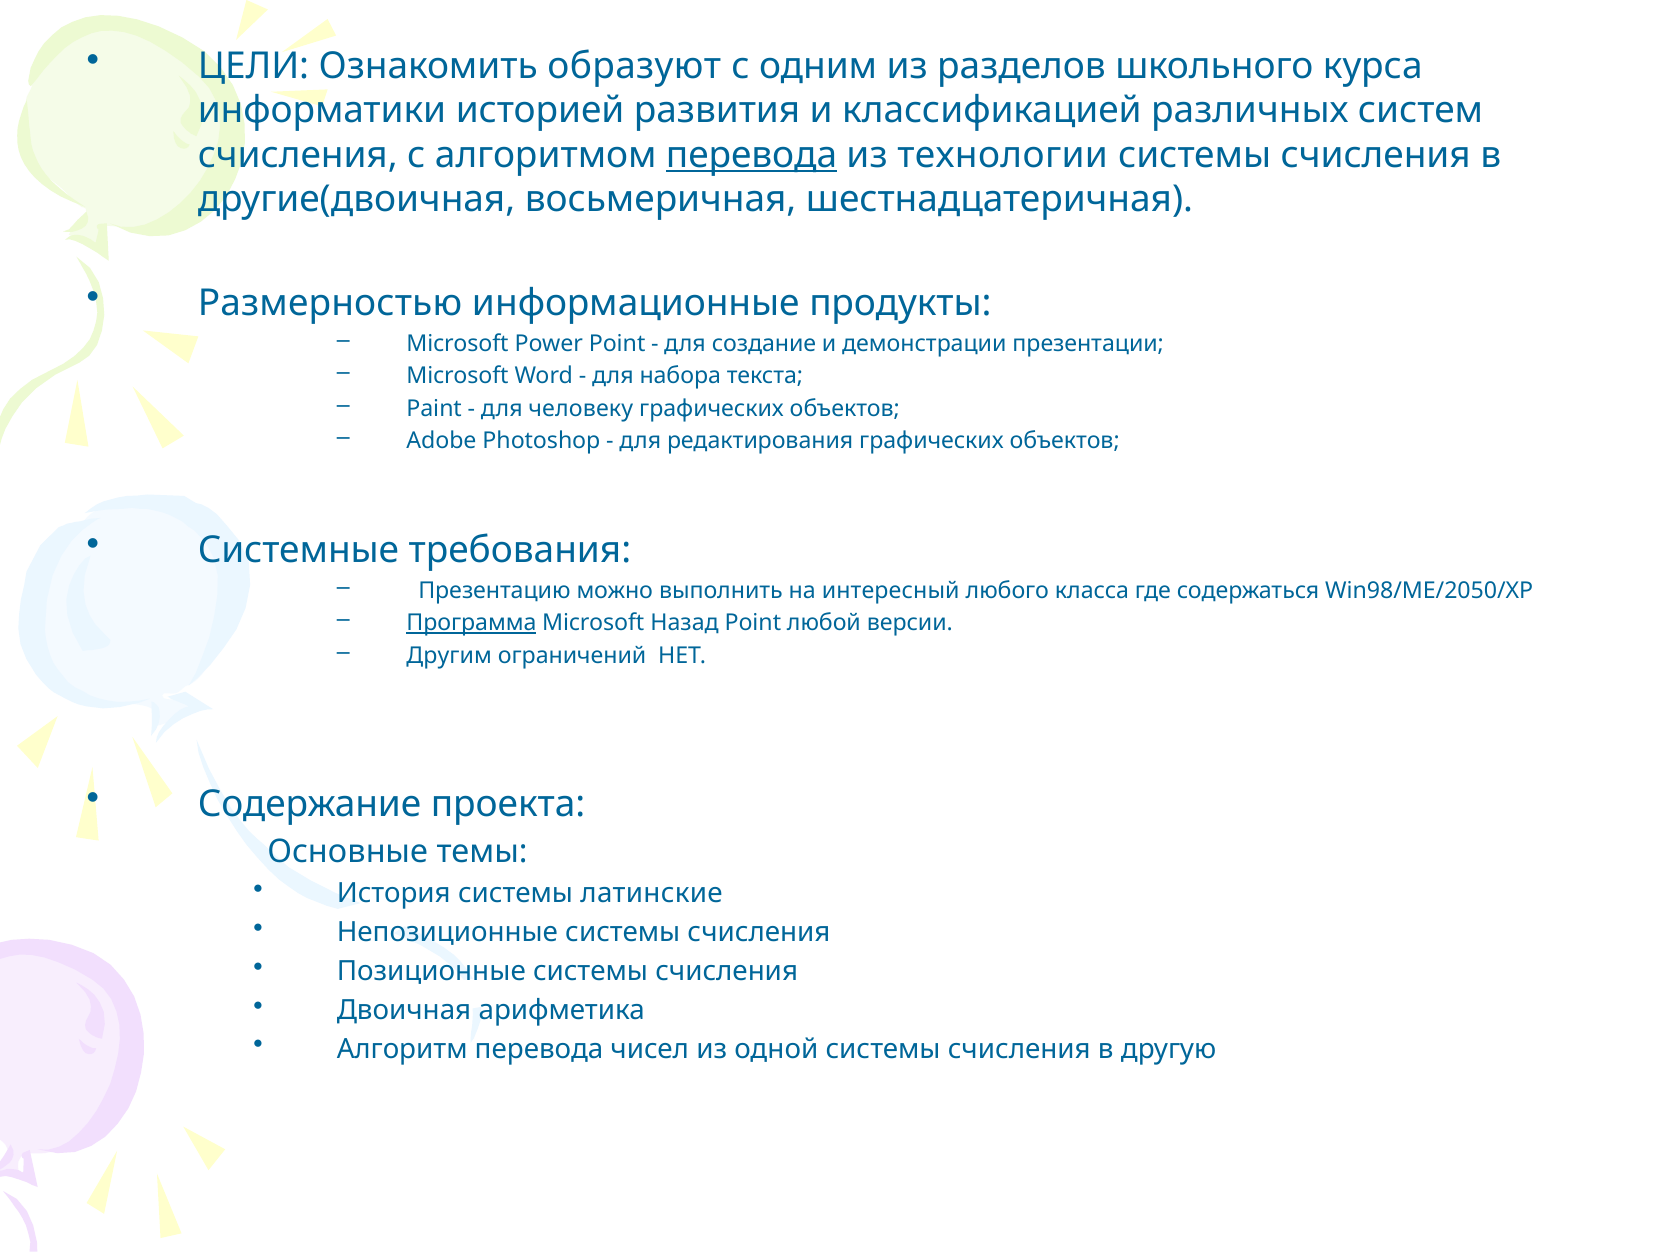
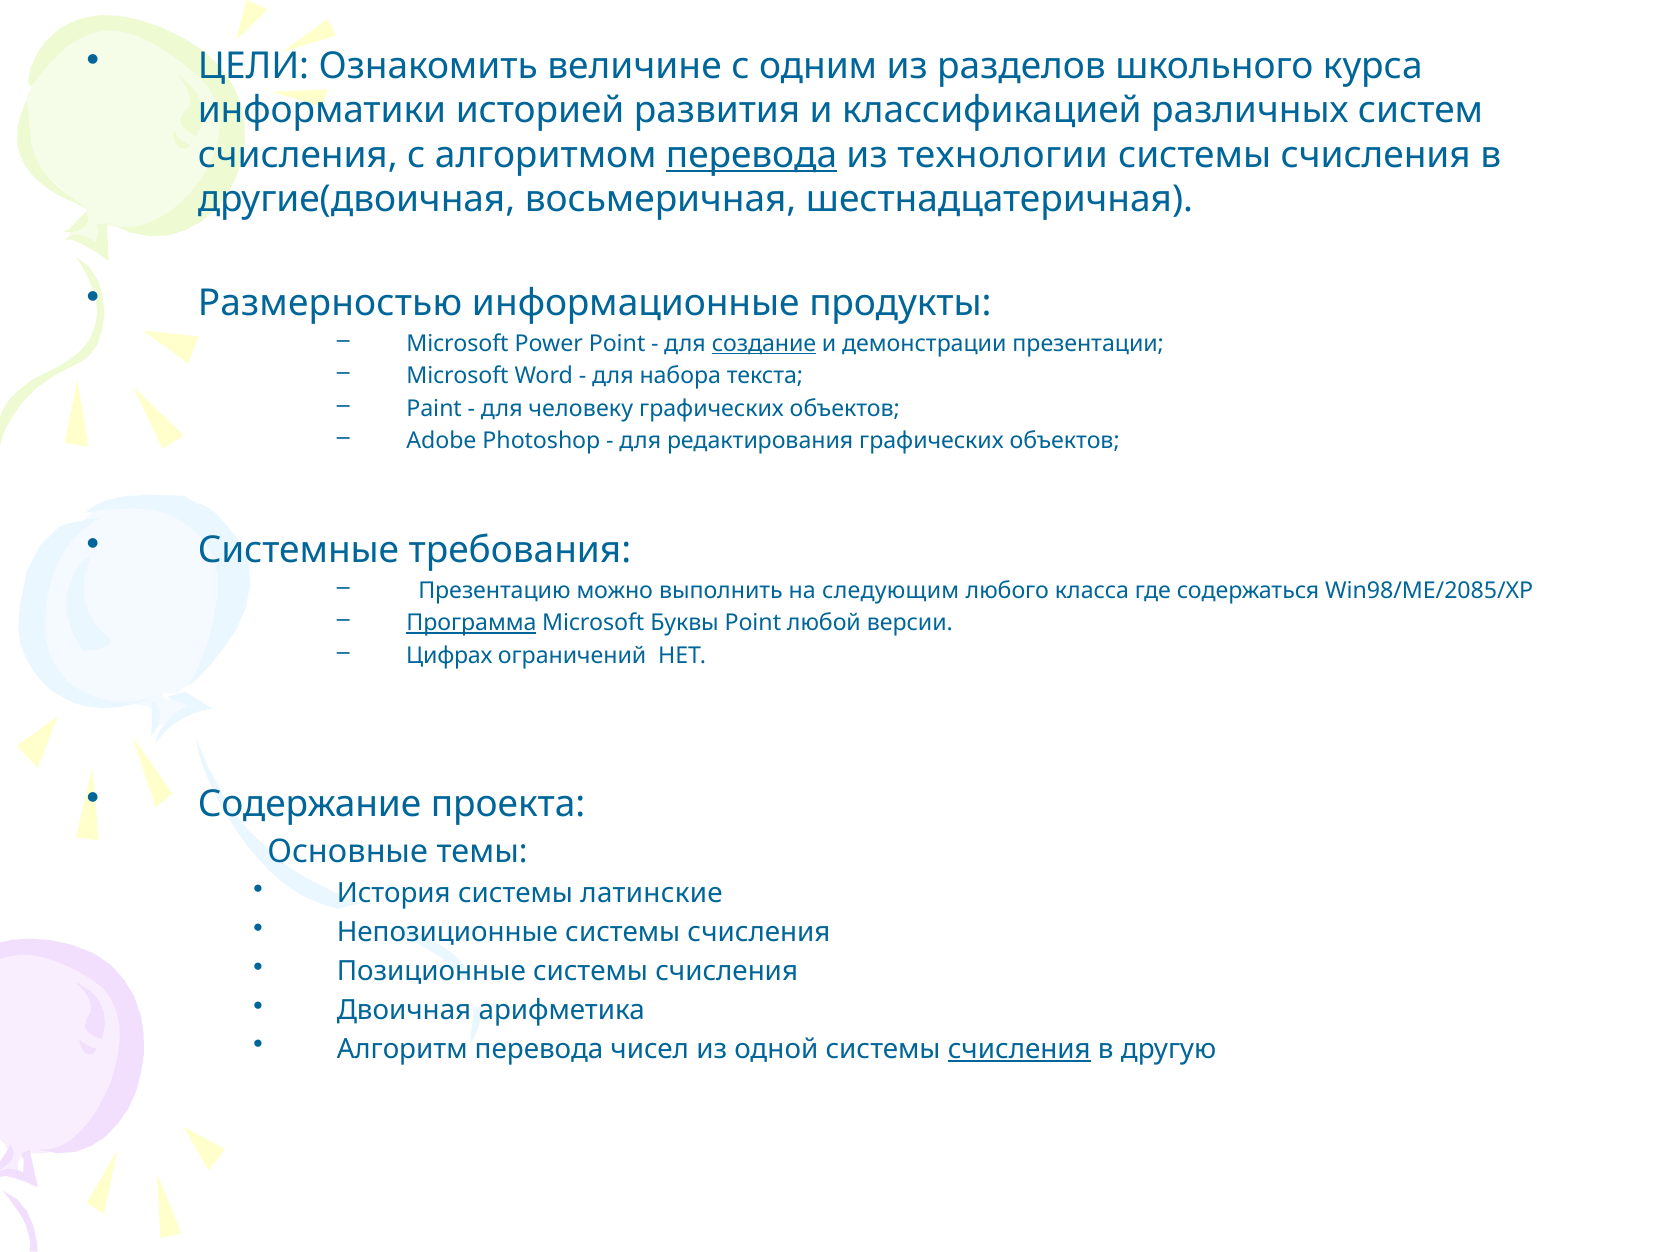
образуют: образуют -> величине
создание underline: none -> present
интересный: интересный -> следующим
Win98/ME/2050/XP: Win98/ME/2050/XP -> Win98/ME/2085/XP
Назад: Назад -> Буквы
Другим: Другим -> Цифрах
счисления at (1019, 1049) underline: none -> present
